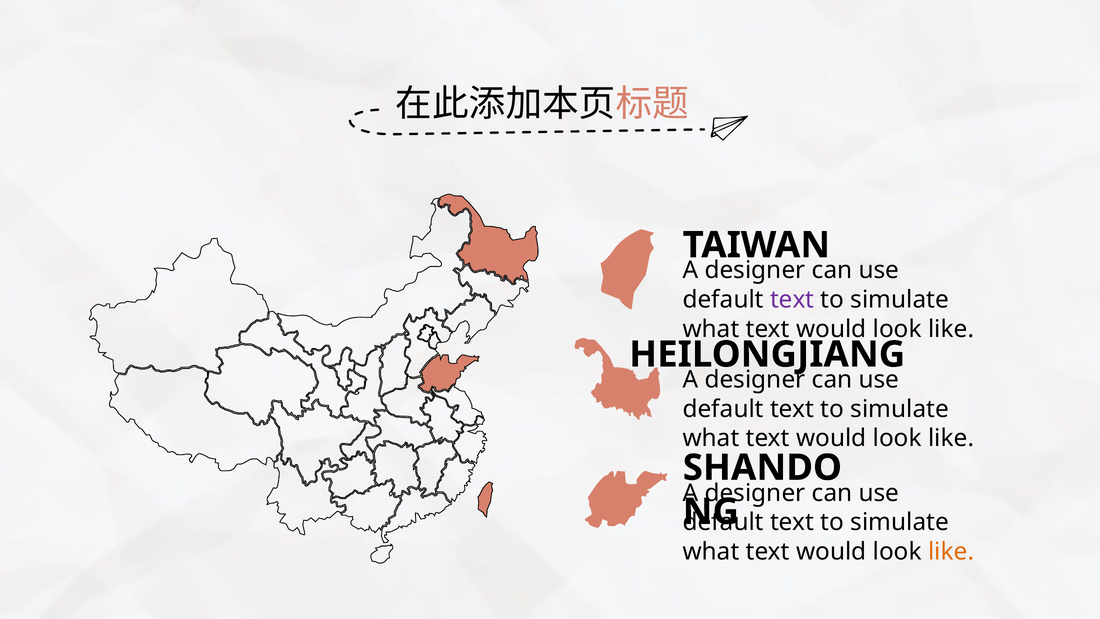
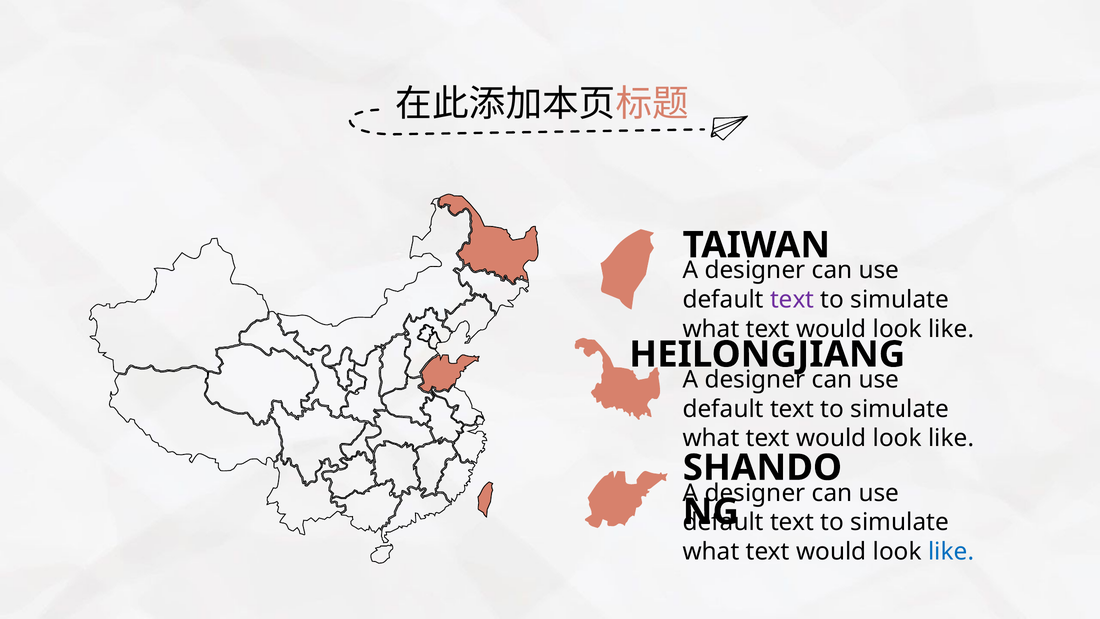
like at (951, 551) colour: orange -> blue
